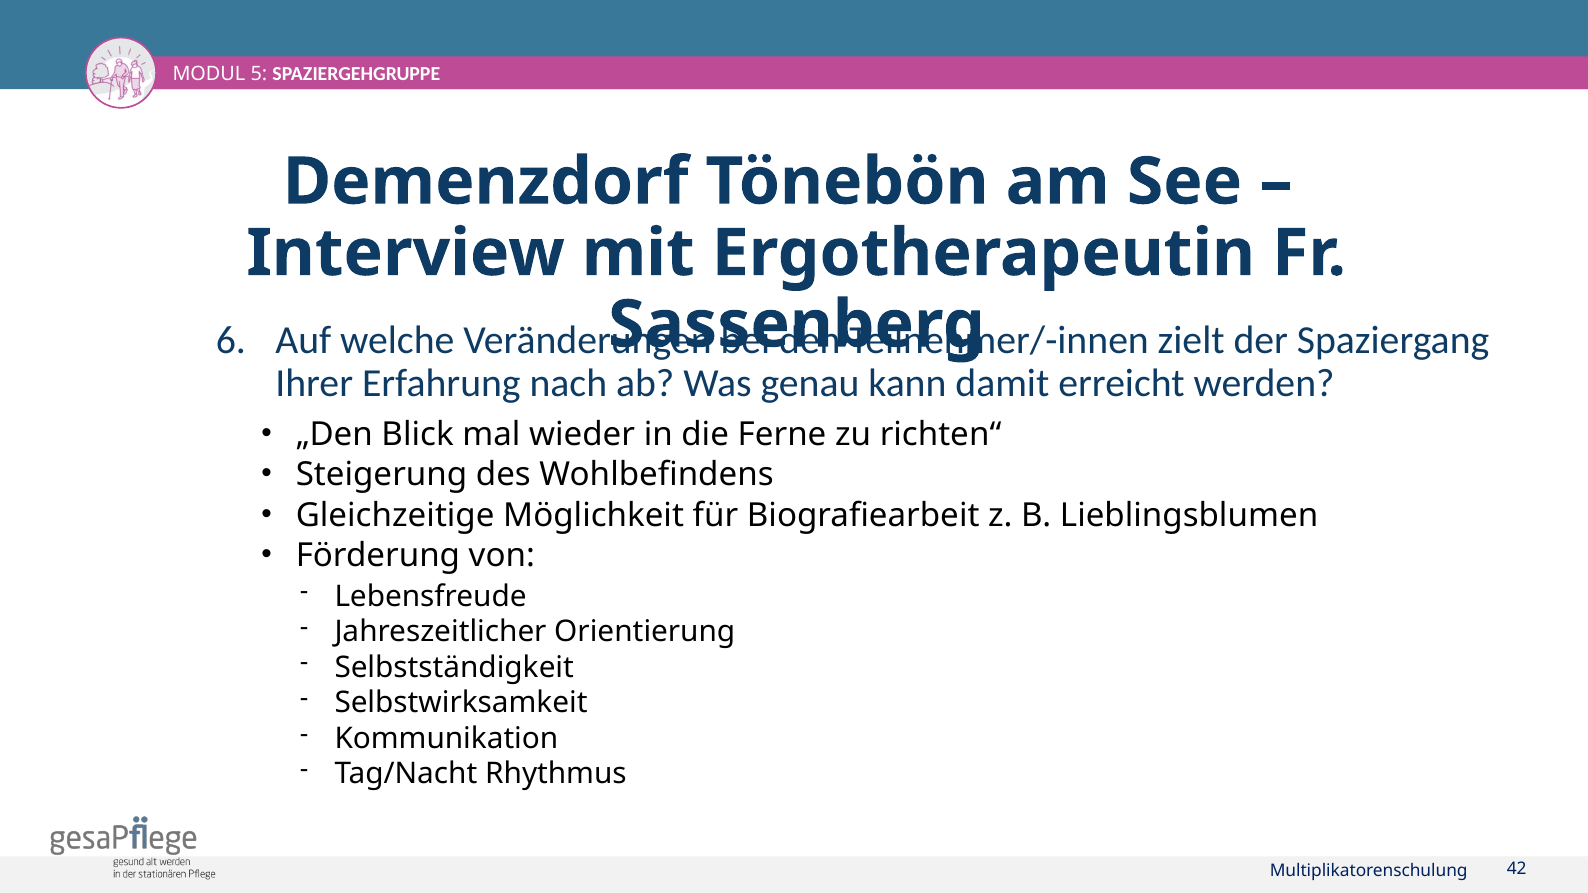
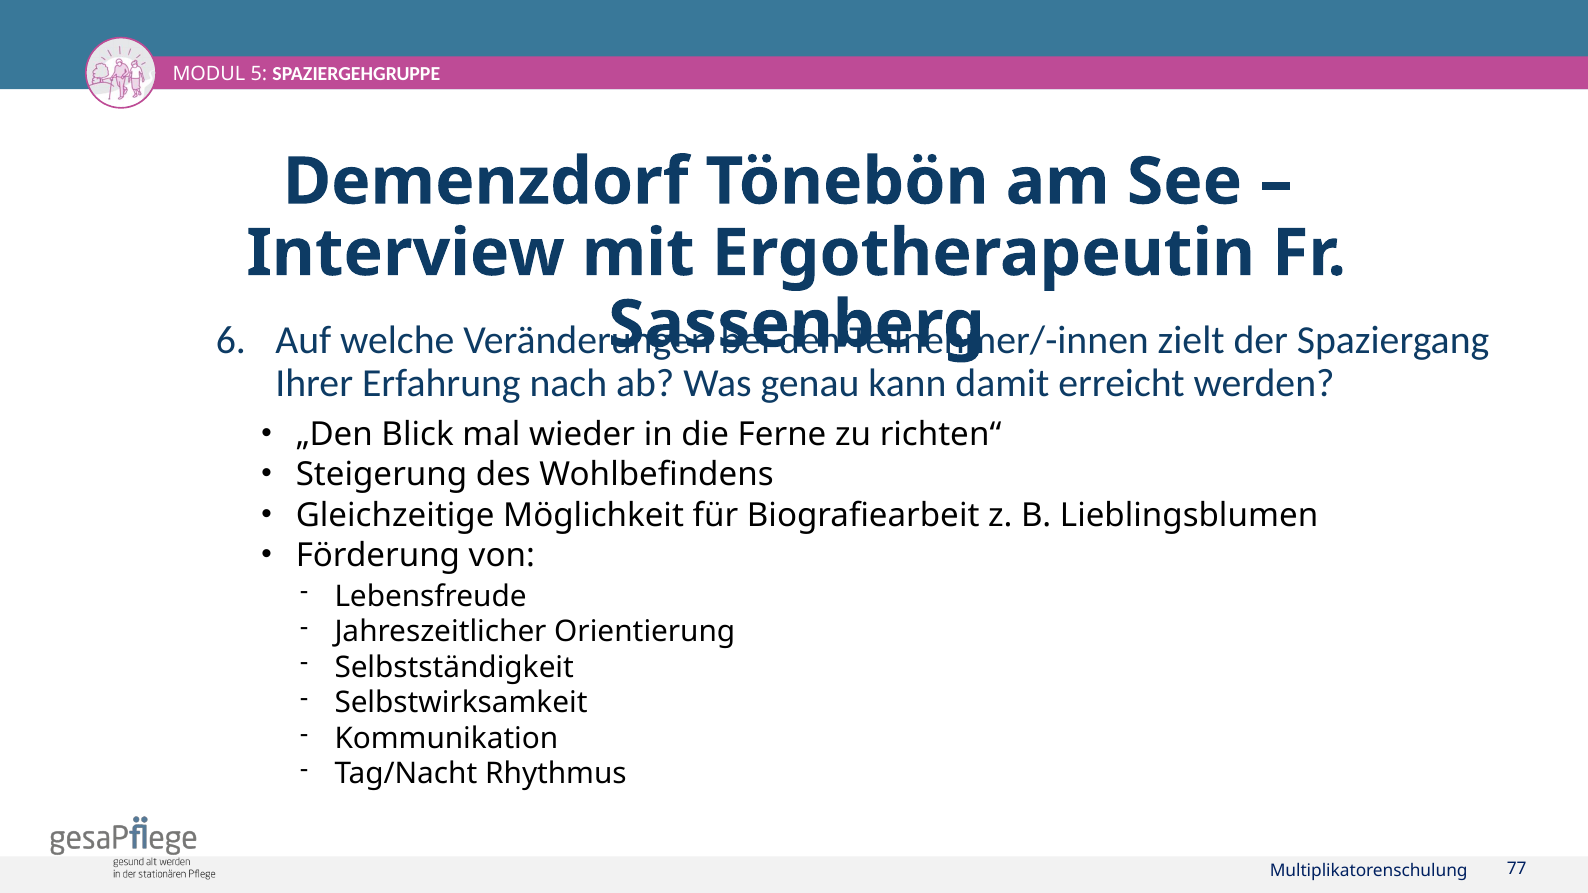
42: 42 -> 77
